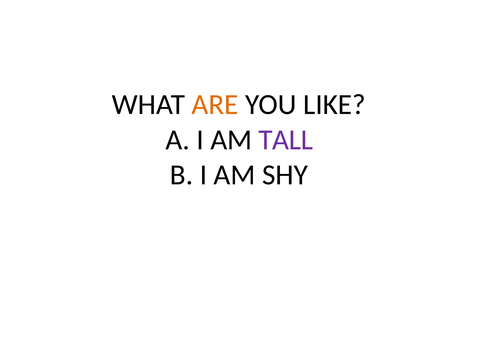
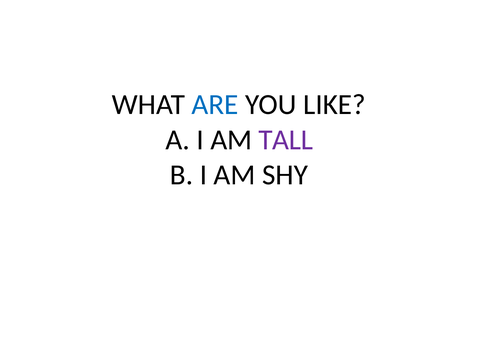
ARE colour: orange -> blue
